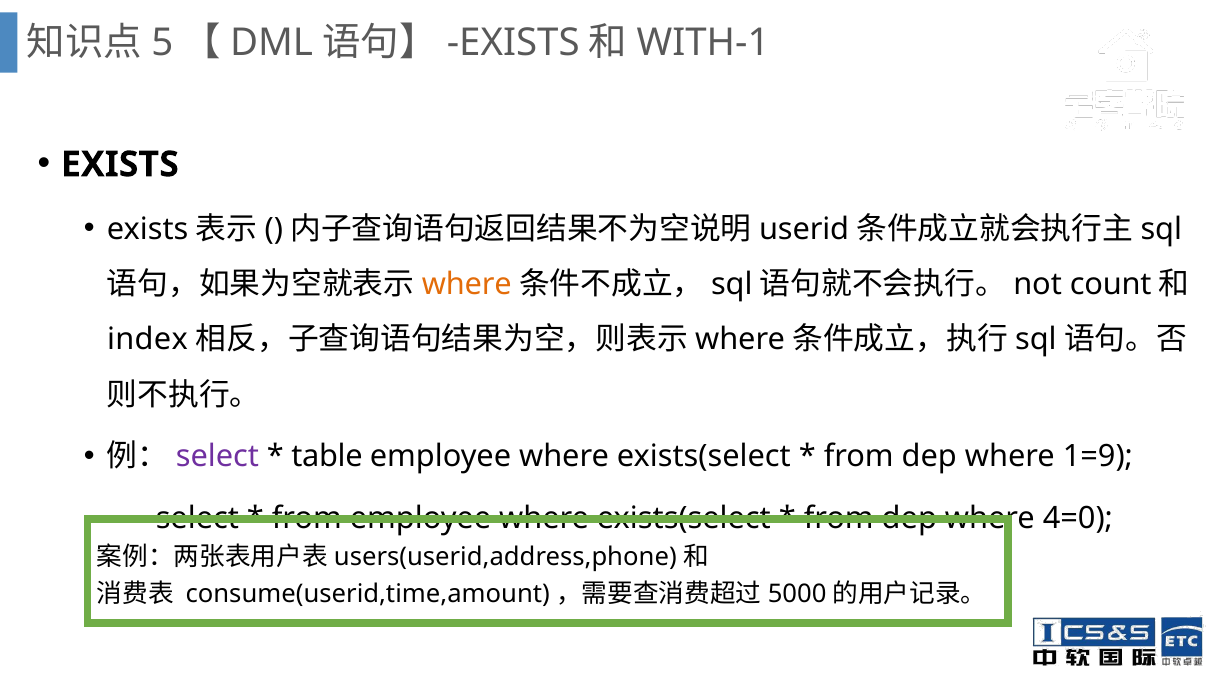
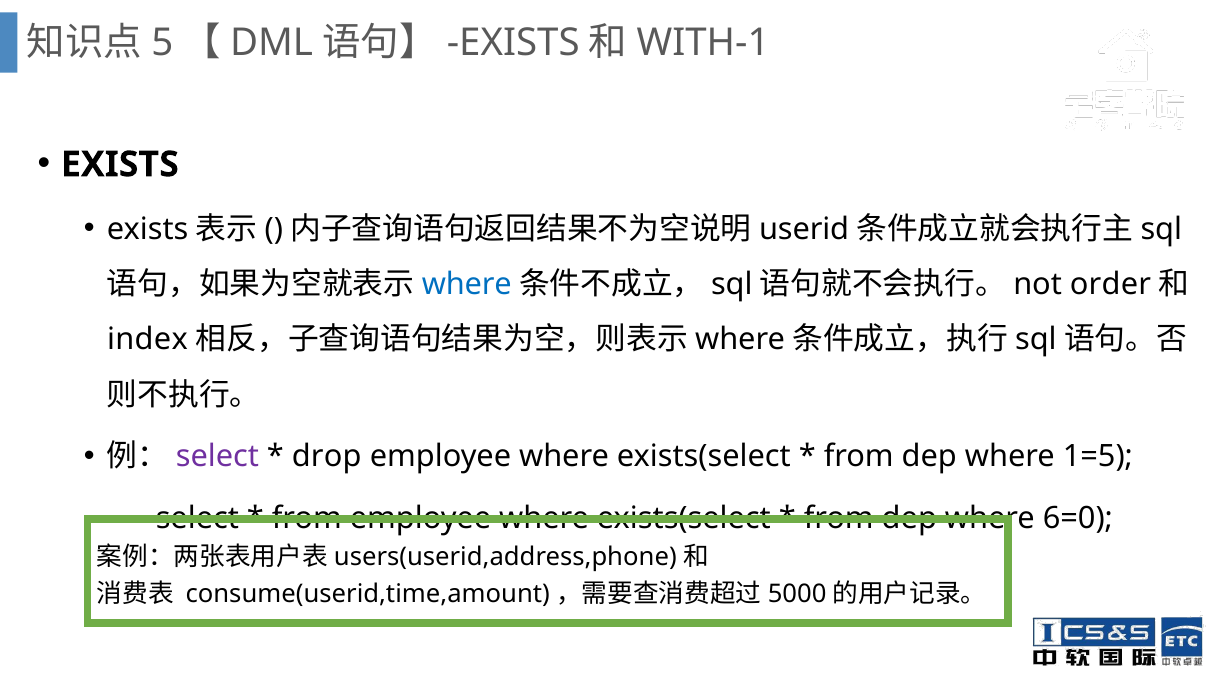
where at (467, 284) colour: orange -> blue
count: count -> order
table: table -> drop
1=9: 1=9 -> 1=5
4=0: 4=0 -> 6=0
